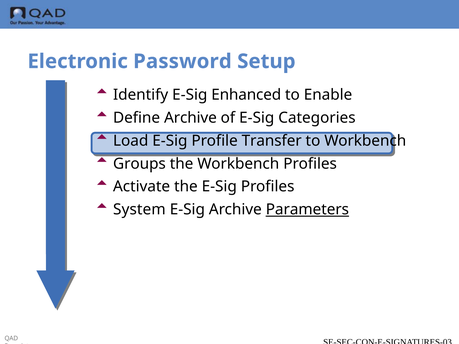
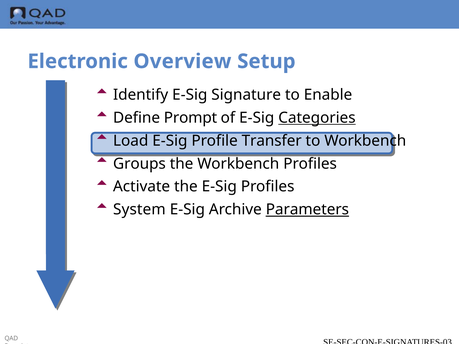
Password: Password -> Overview
Enhanced: Enhanced -> Signature
Define Archive: Archive -> Prompt
Categories underline: none -> present
